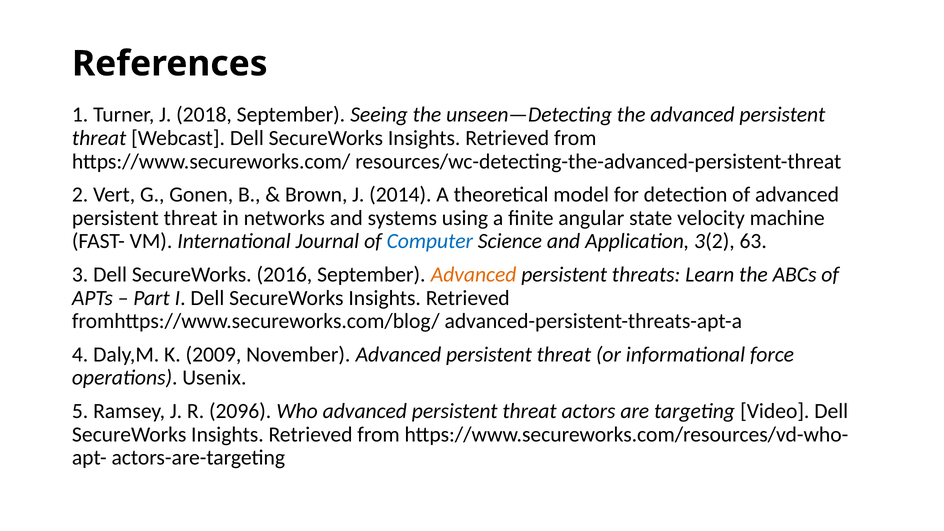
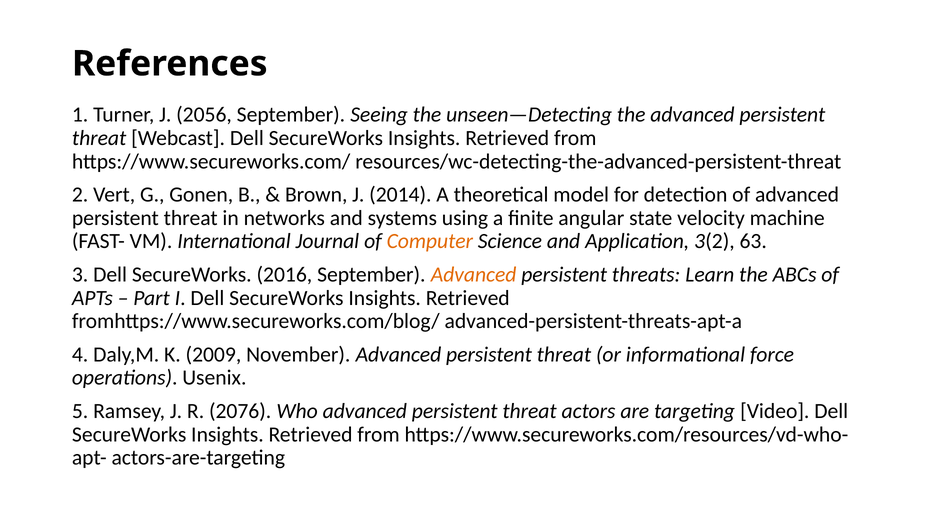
2018: 2018 -> 2056
Computer colour: blue -> orange
2096: 2096 -> 2076
